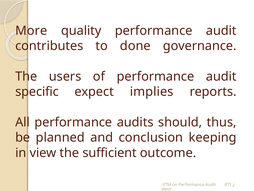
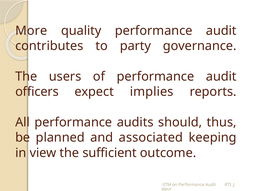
done: done -> party
specific: specific -> officers
conclusion: conclusion -> associated
